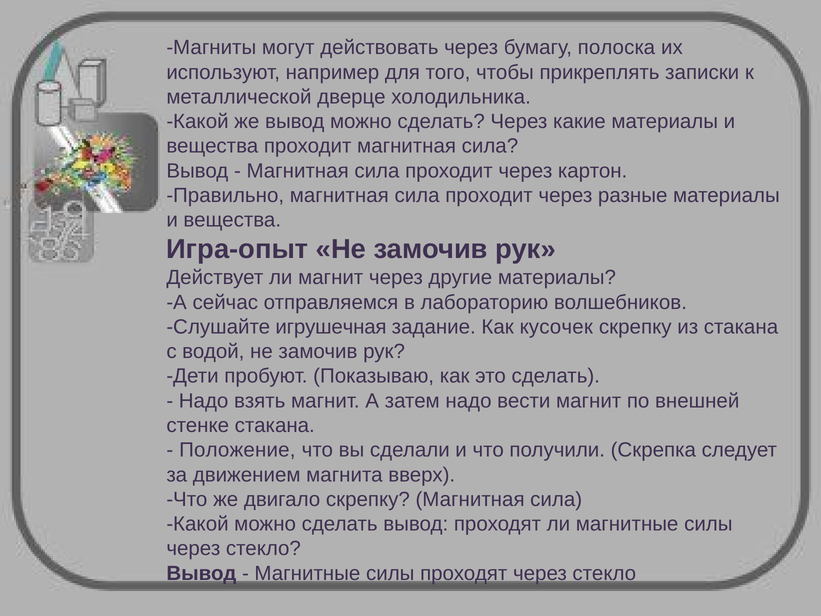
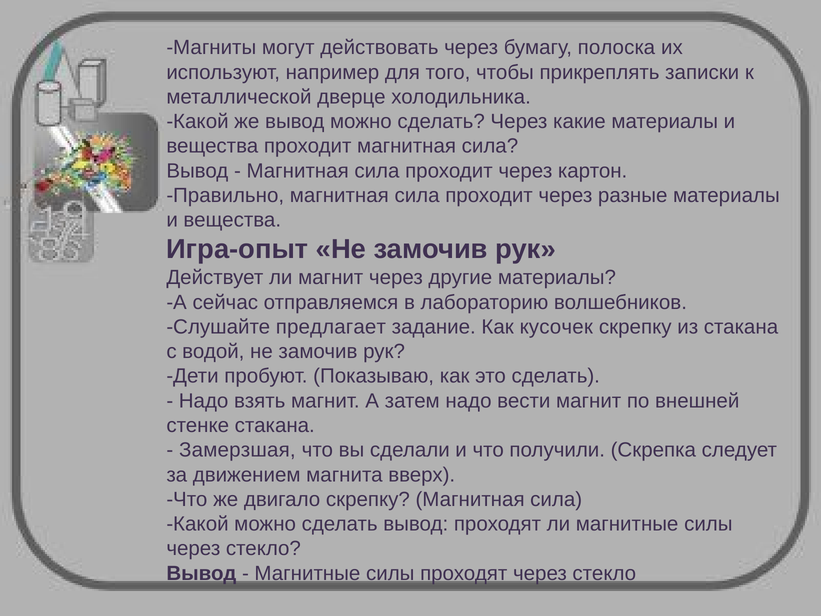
игрушечная: игрушечная -> предлагает
Положение: Положение -> Замерзшая
